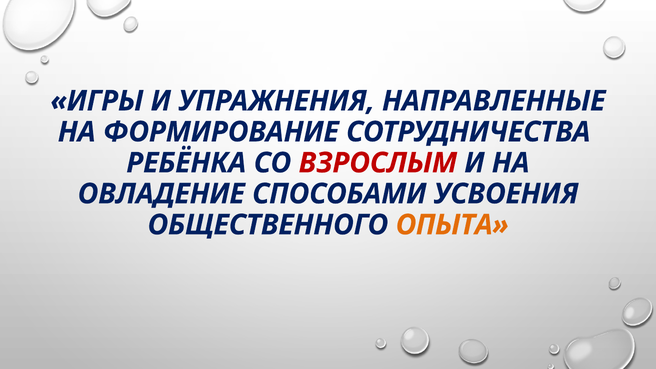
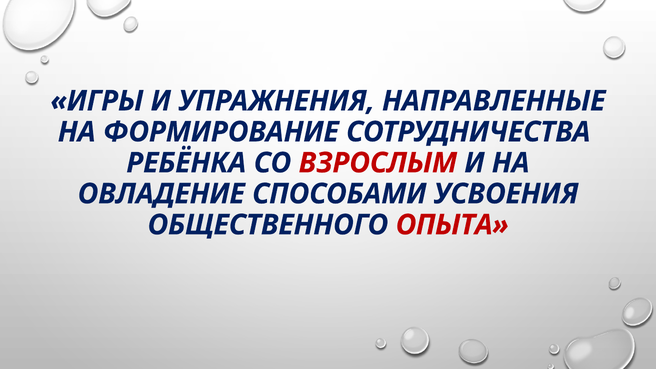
ОПЫТА colour: orange -> red
